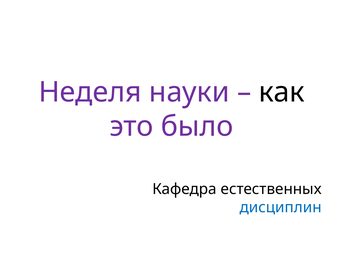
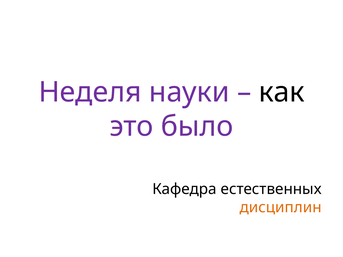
дисциплин colour: blue -> orange
